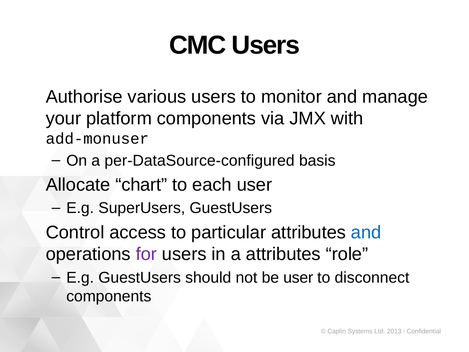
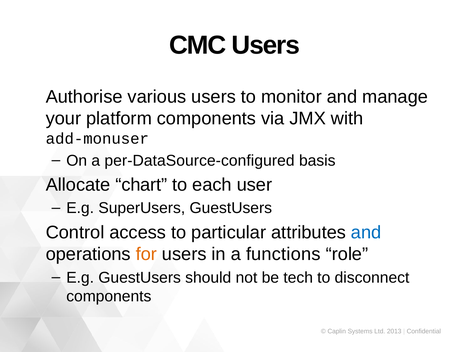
for colour: purple -> orange
a attributes: attributes -> functions
be user: user -> tech
